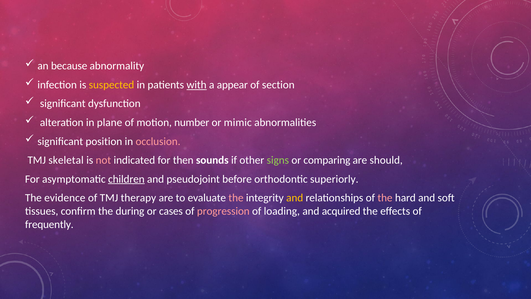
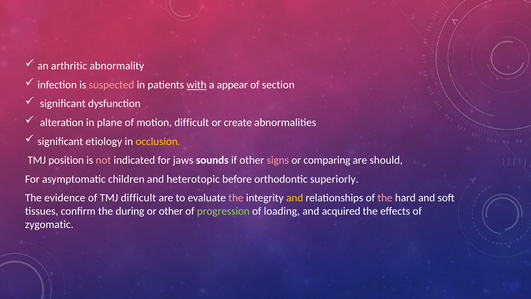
because: because -> arthritic
suspected colour: yellow -> pink
motion number: number -> difficult
mimic: mimic -> create
position: position -> etiology
occlusion colour: pink -> yellow
skeletal: skeletal -> position
then: then -> jaws
signs colour: light green -> pink
children underline: present -> none
pseudojoint: pseudojoint -> heterotopic
TMJ therapy: therapy -> difficult
or cases: cases -> other
progression colour: pink -> light green
frequently: frequently -> zygomatic
